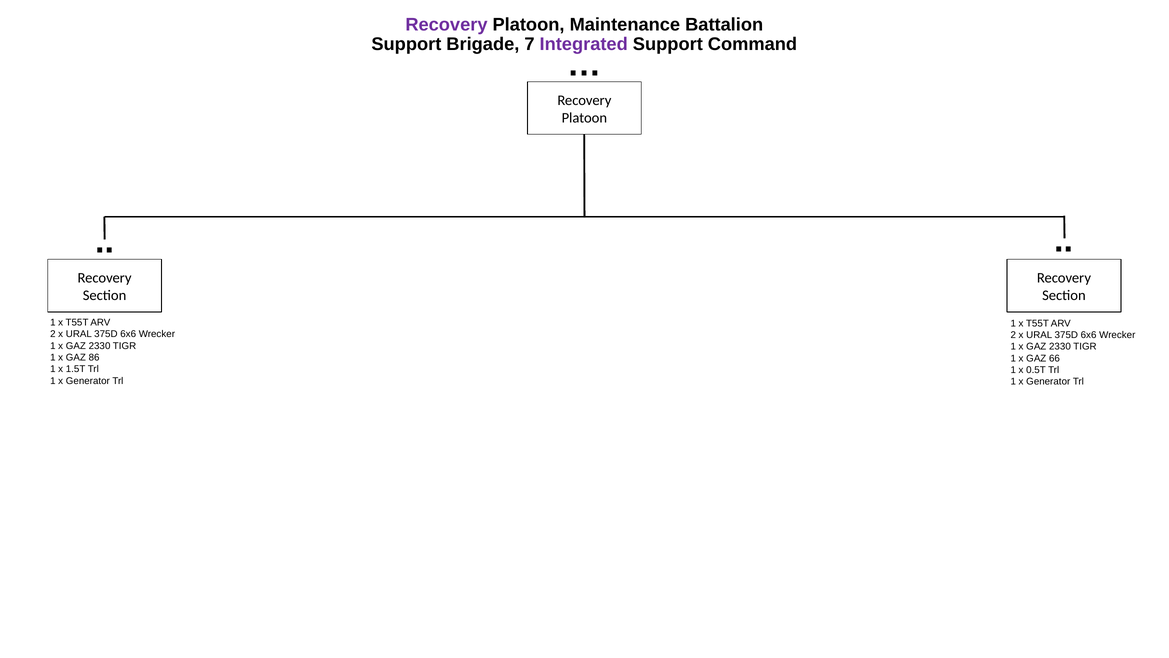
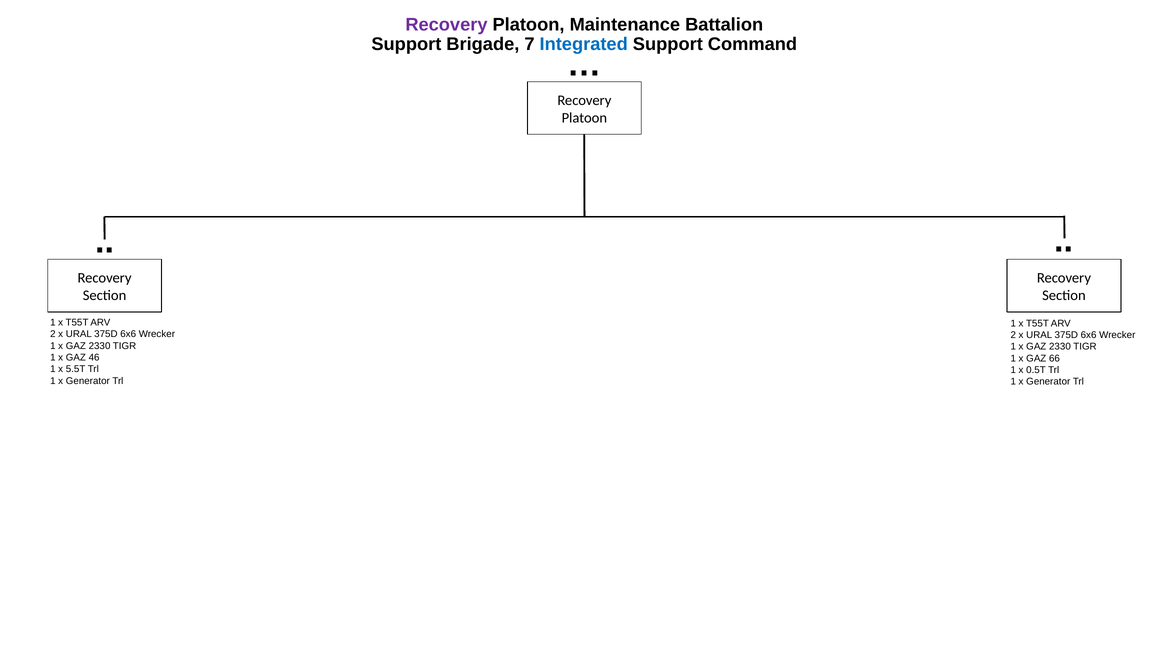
Integrated colour: purple -> blue
86: 86 -> 46
1.5T: 1.5T -> 5.5T
